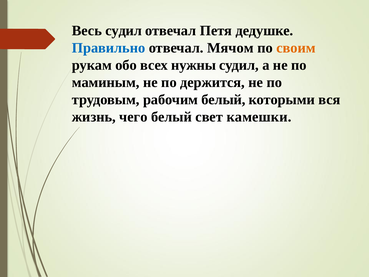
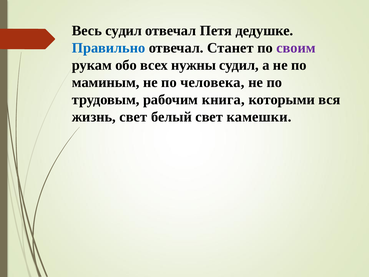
Мячом: Мячом -> Станет
своим colour: orange -> purple
держится: держится -> человека
рабочим белый: белый -> книга
жизнь чего: чего -> свет
